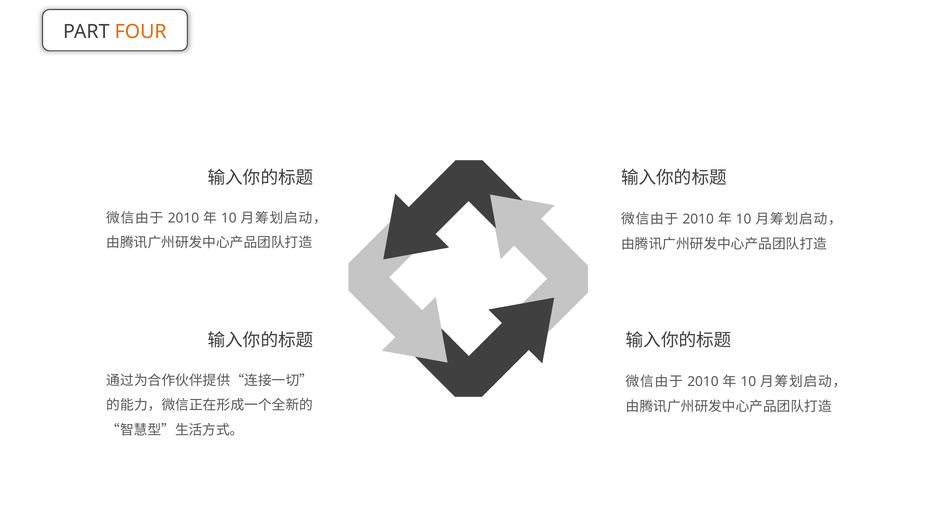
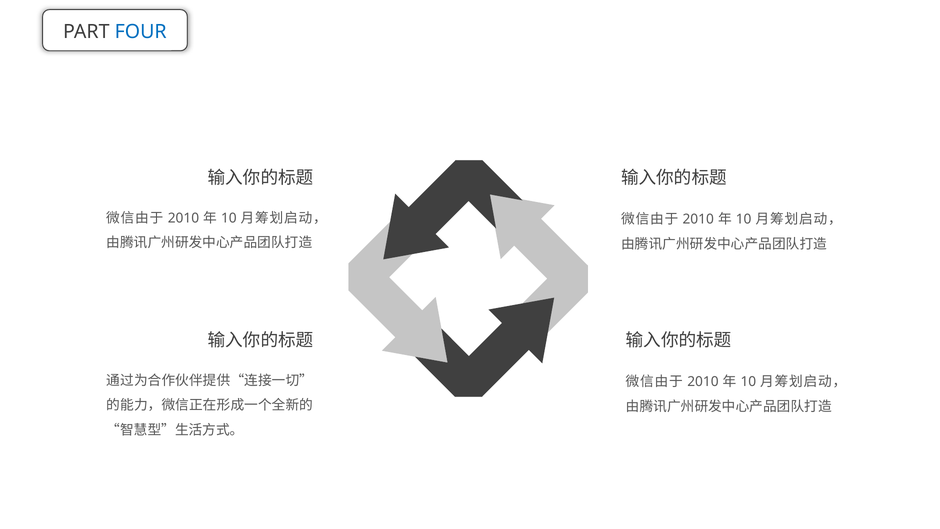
FOUR colour: orange -> blue
